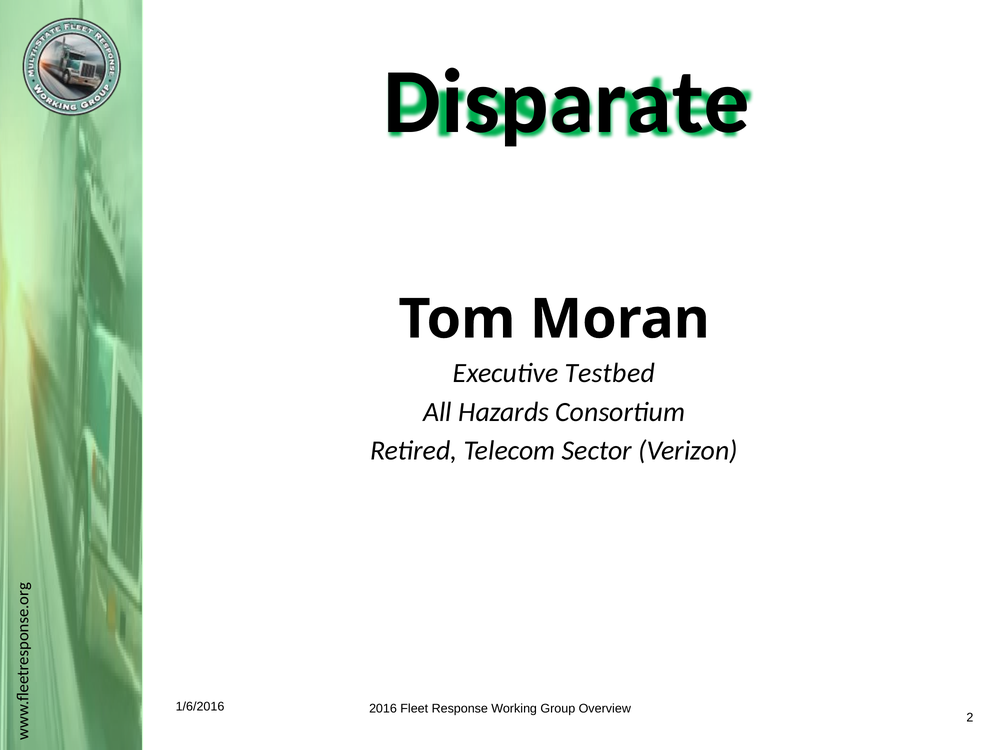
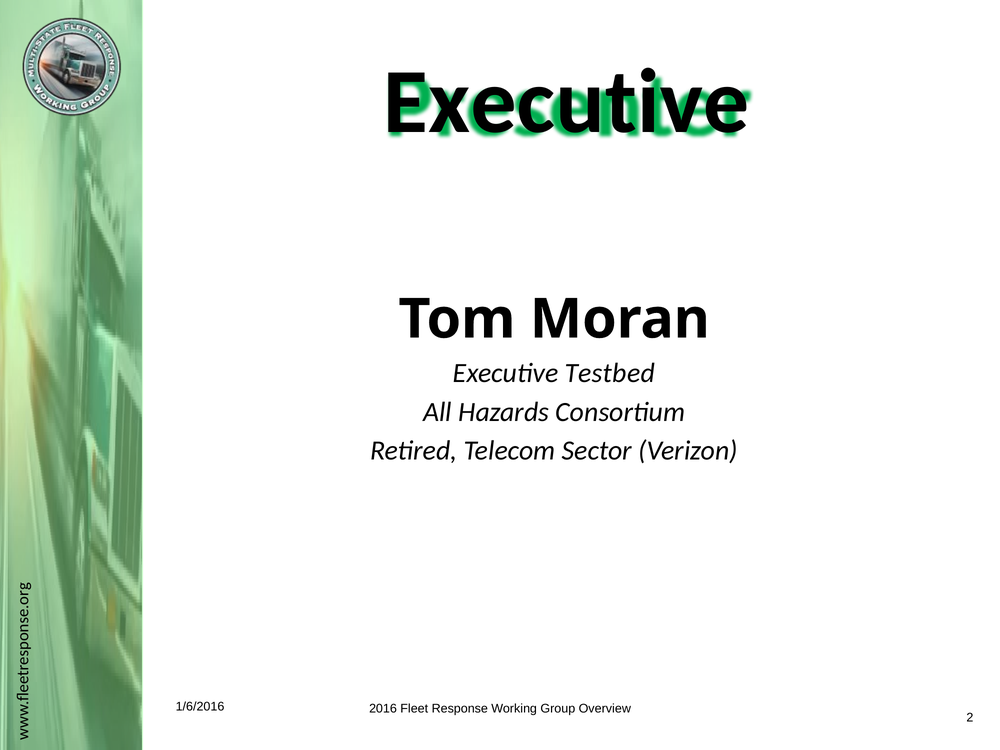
Disparate at (567, 102): Disparate -> Executive
